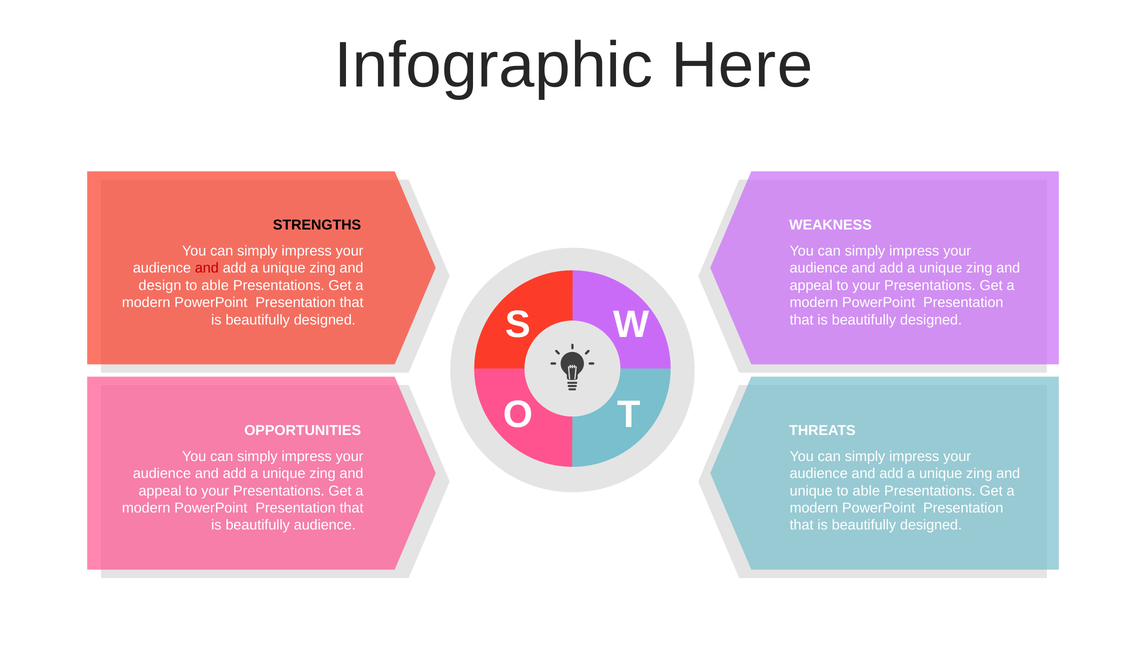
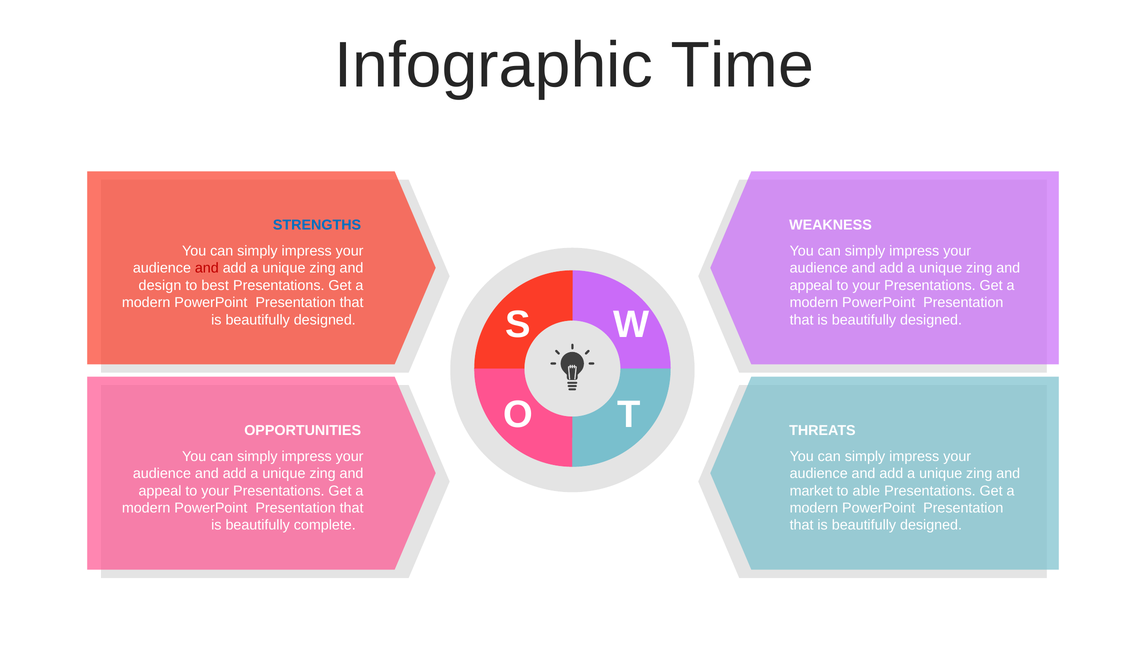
Here: Here -> Time
STRENGTHS colour: black -> blue
able at (215, 285): able -> best
unique at (811, 491): unique -> market
beautifully audience: audience -> complete
